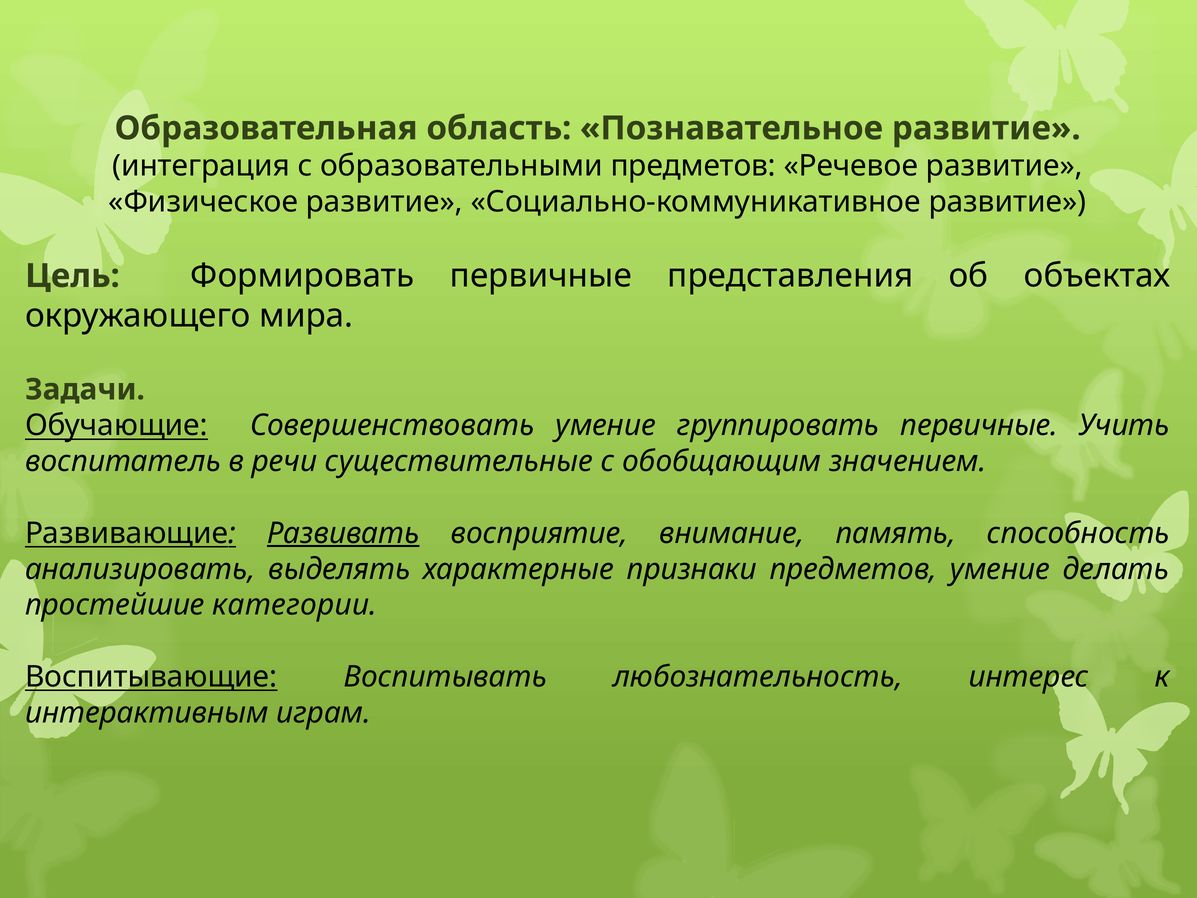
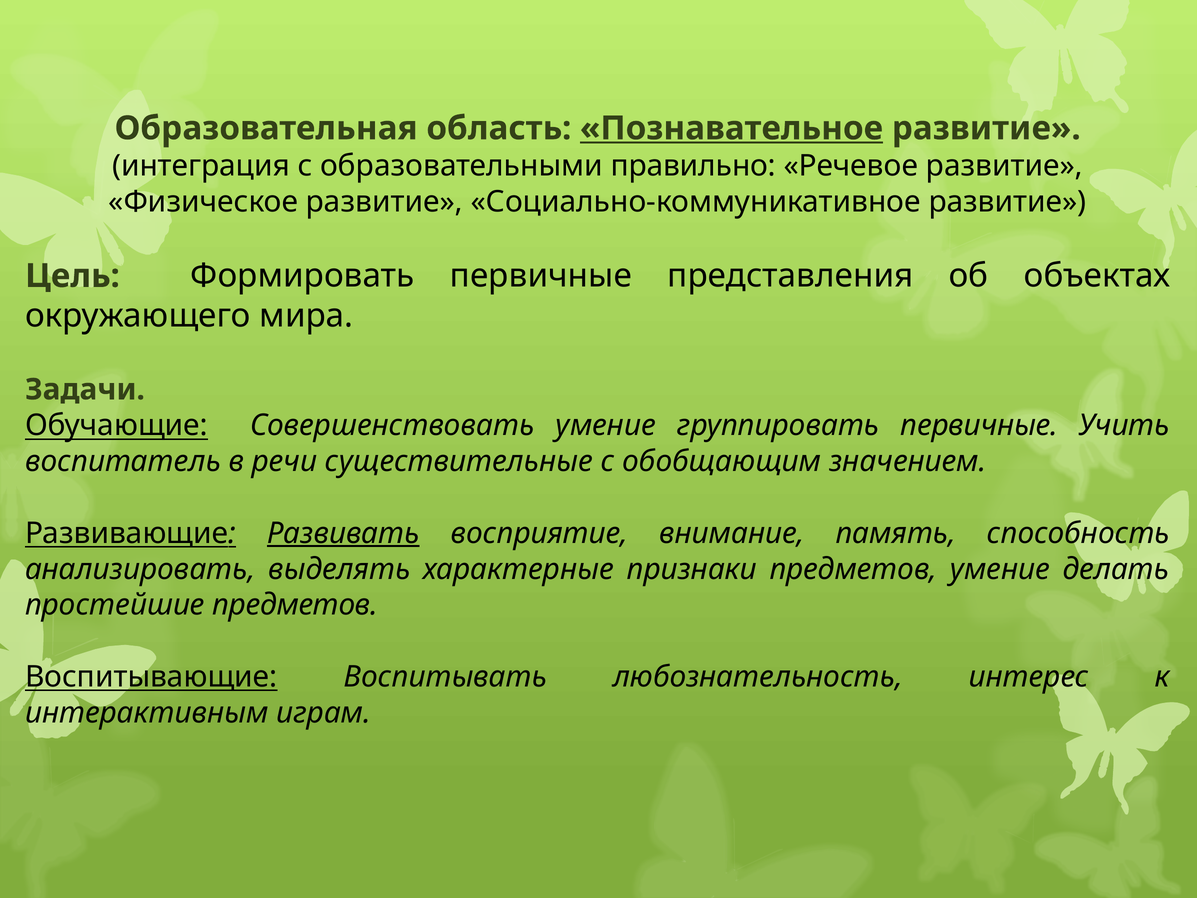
Познавательное underline: none -> present
образовательными предметов: предметов -> правильно
простейшие категории: категории -> предметов
